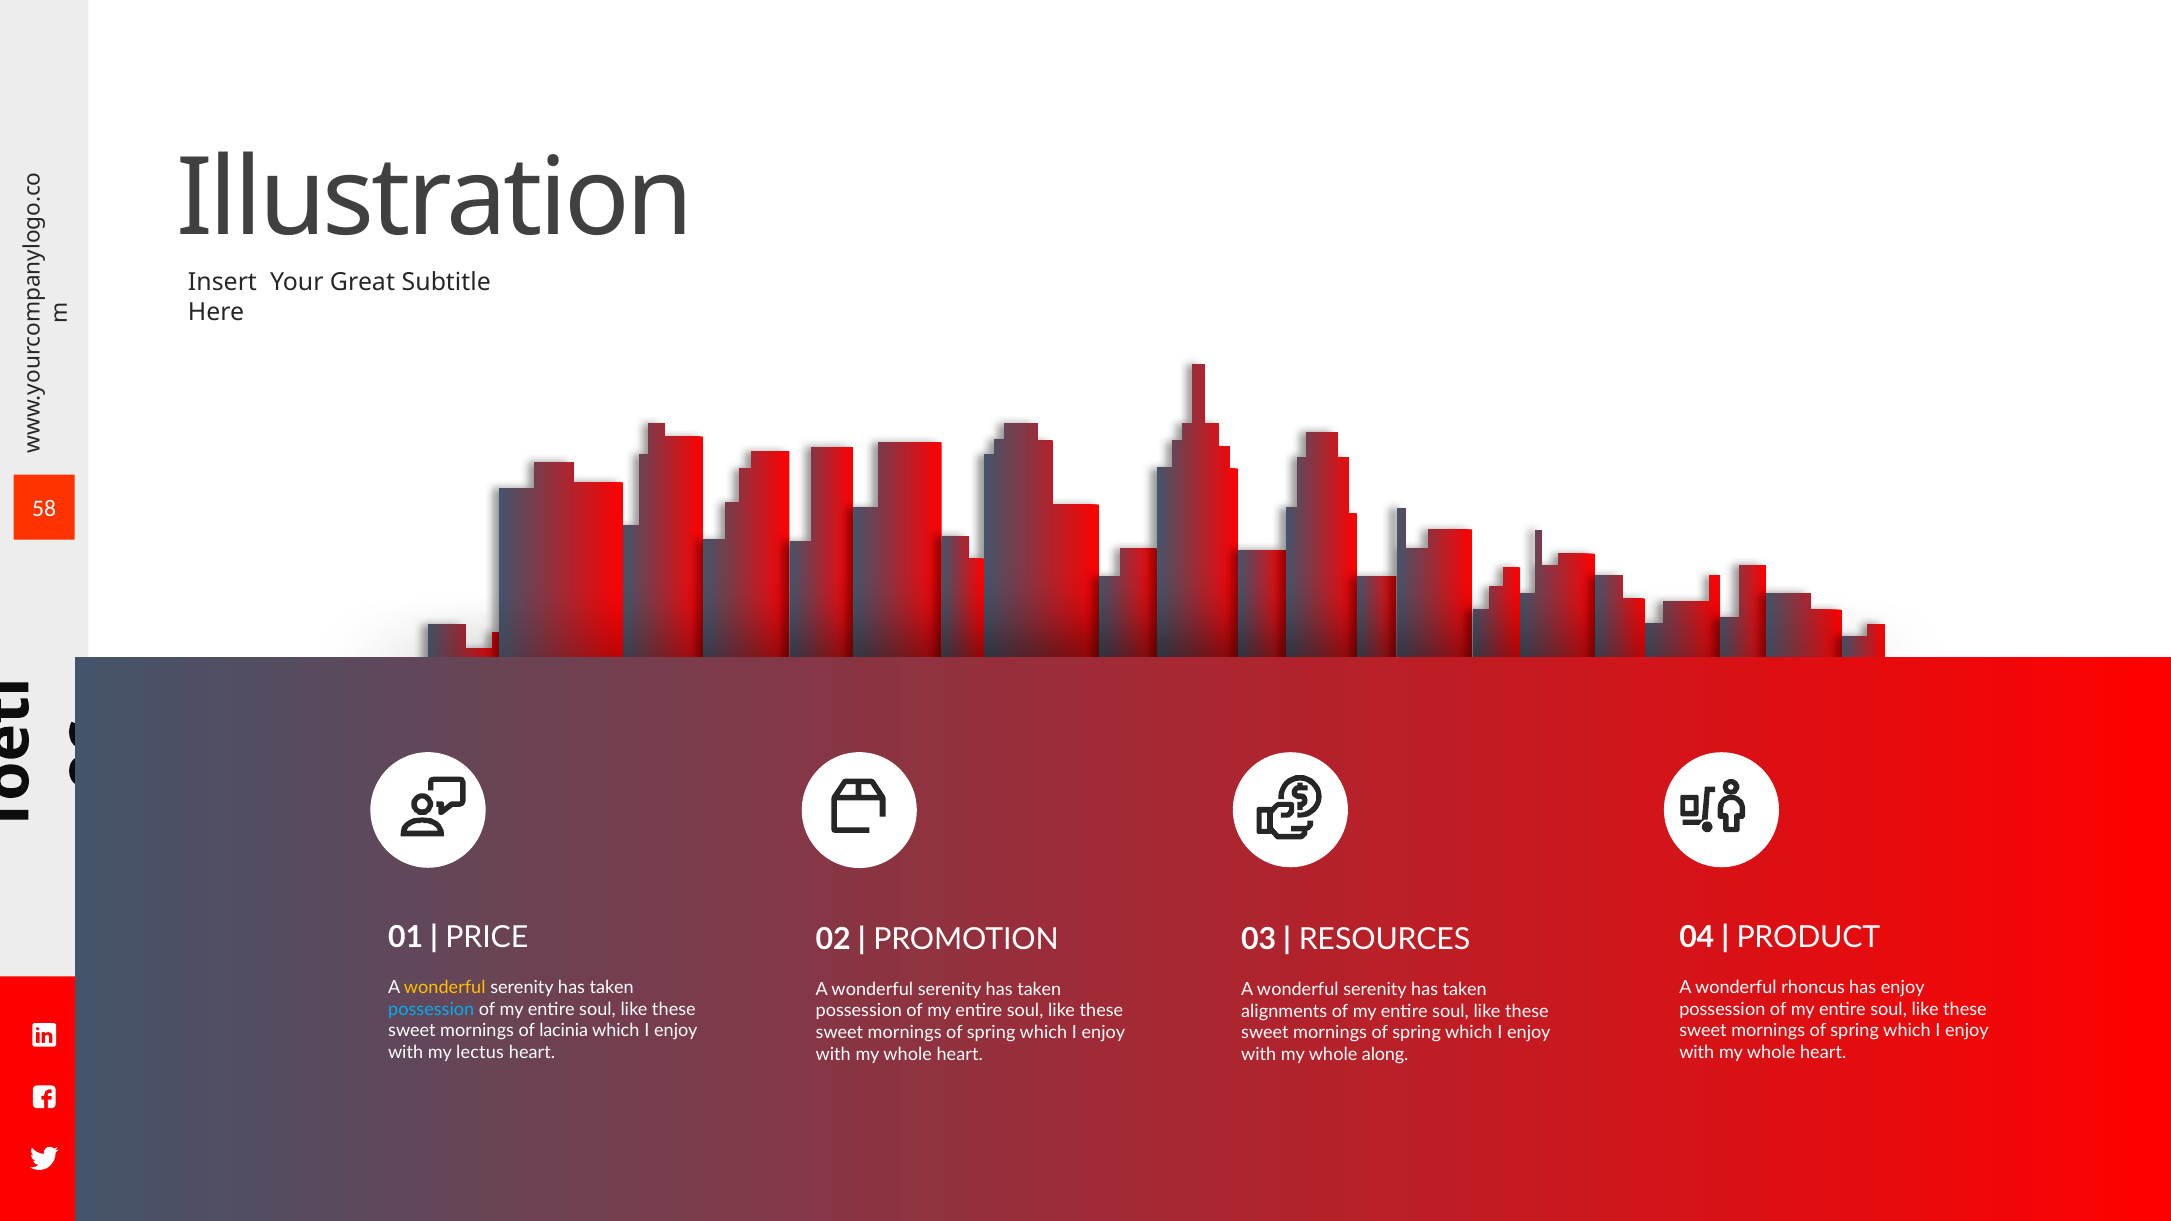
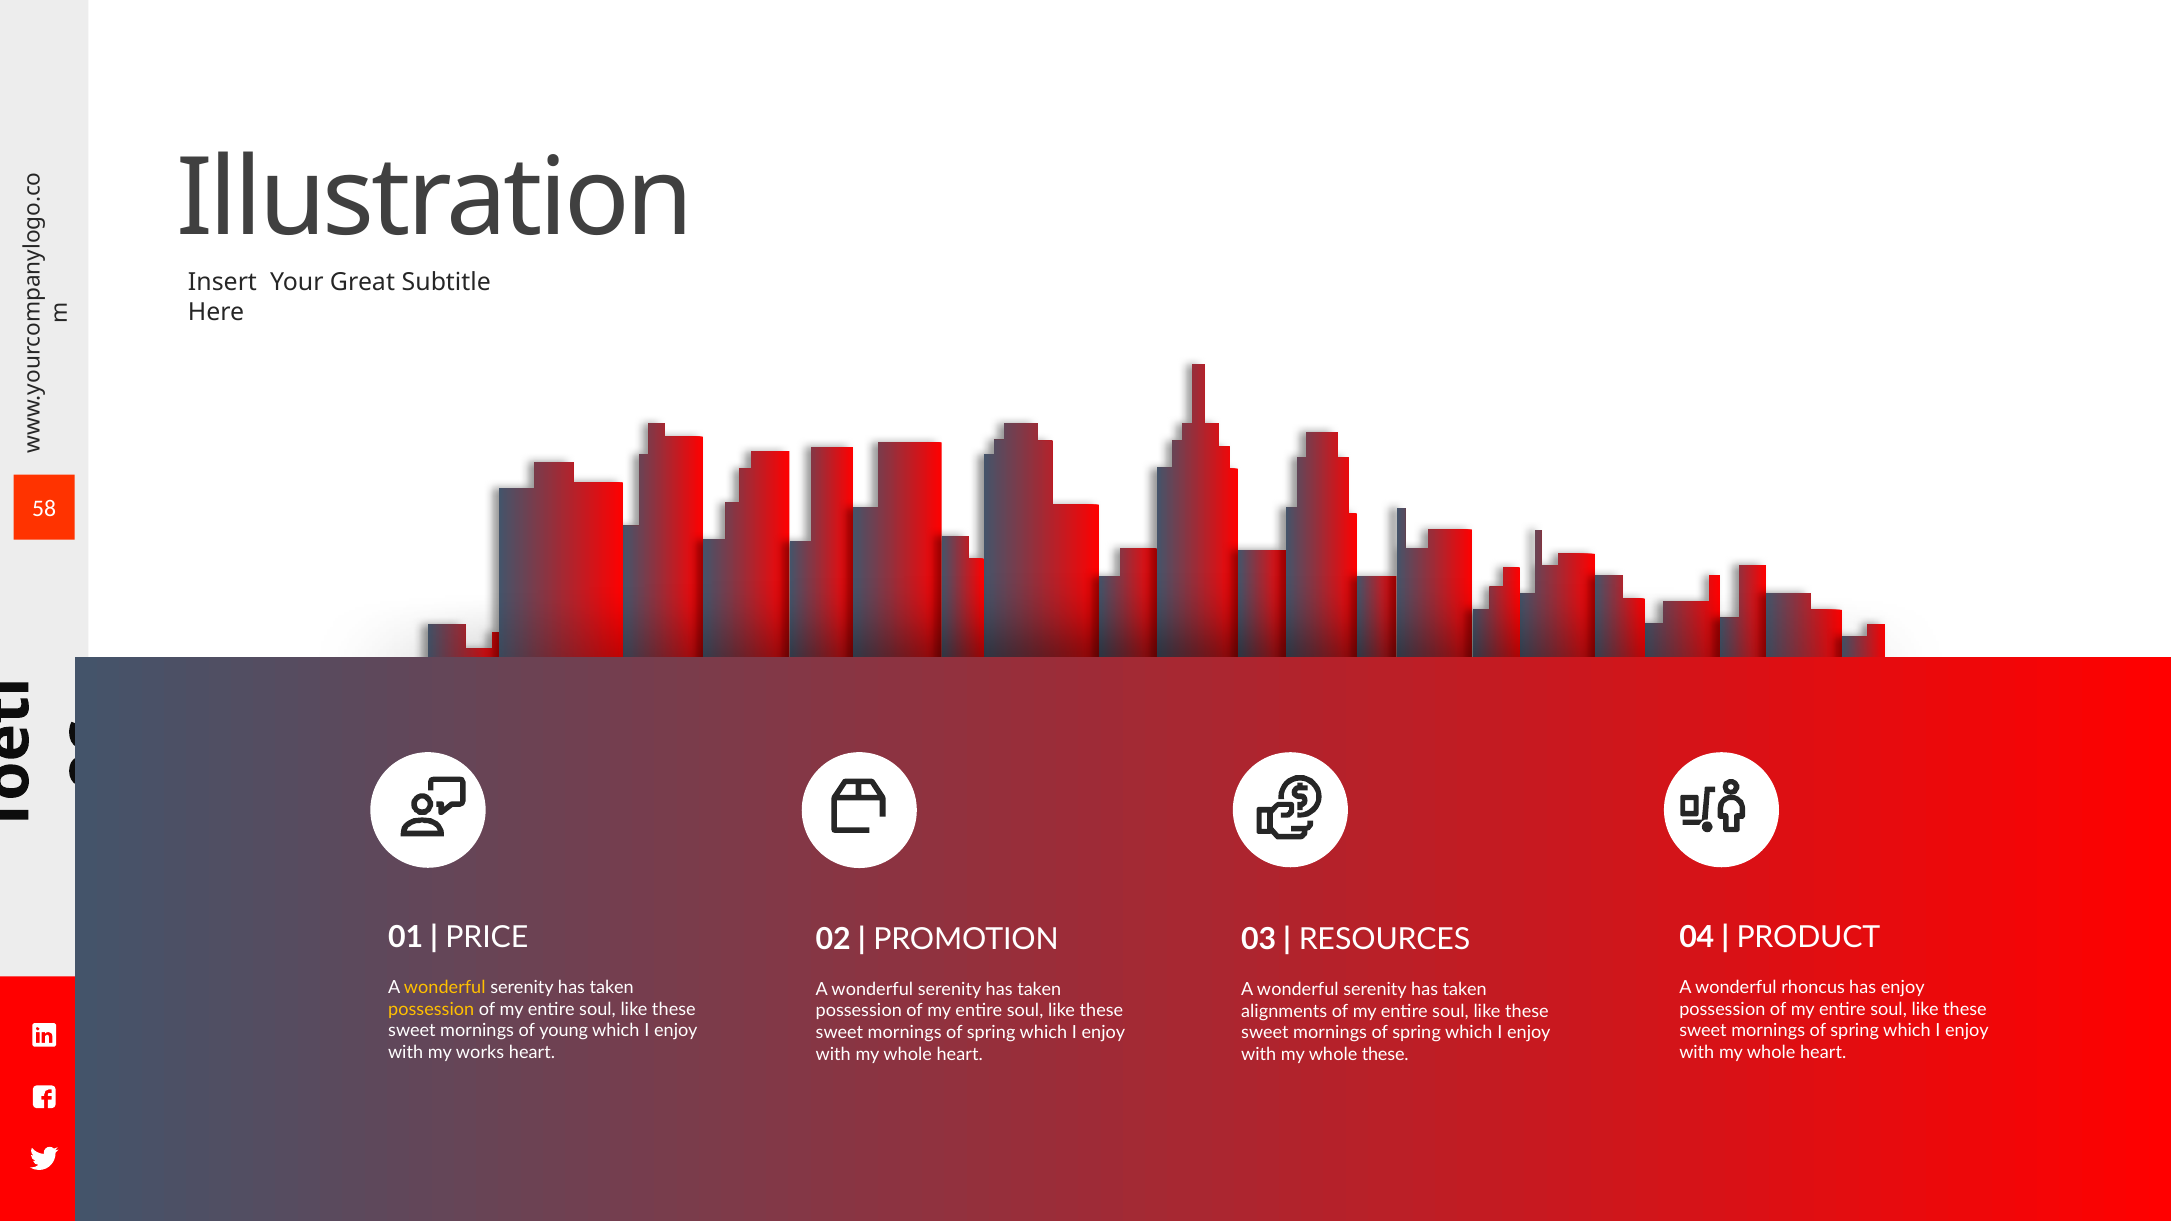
possession at (431, 1009) colour: light blue -> yellow
lacinia: lacinia -> young
lectus: lectus -> works
whole along: along -> these
